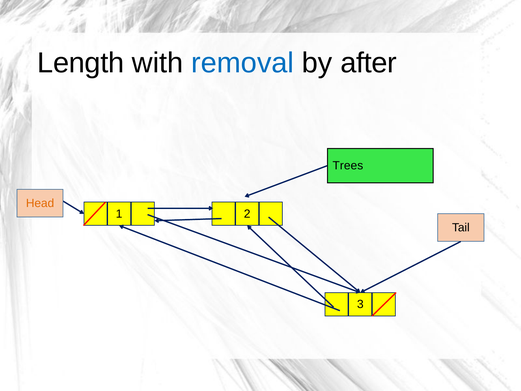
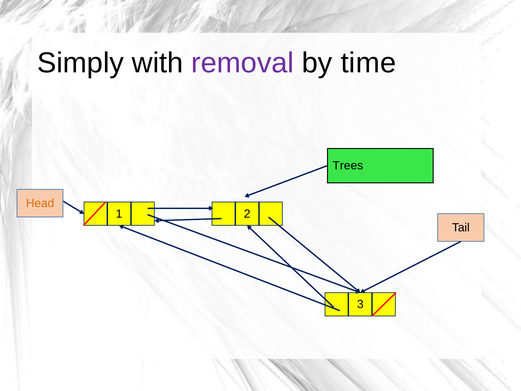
Length: Length -> Simply
removal colour: blue -> purple
after: after -> time
